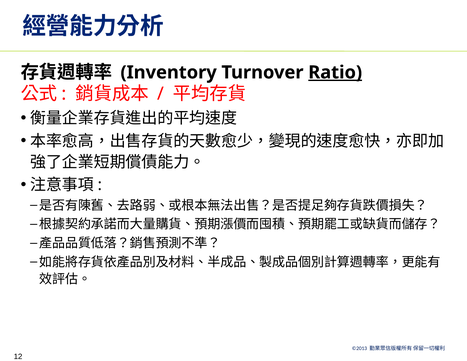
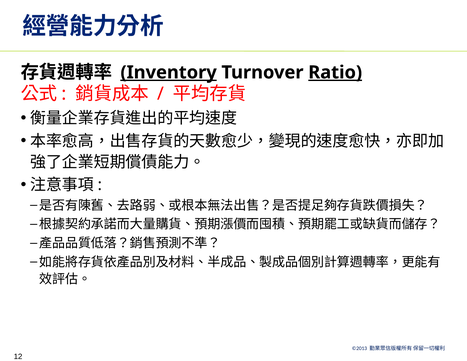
Inventory underline: none -> present
